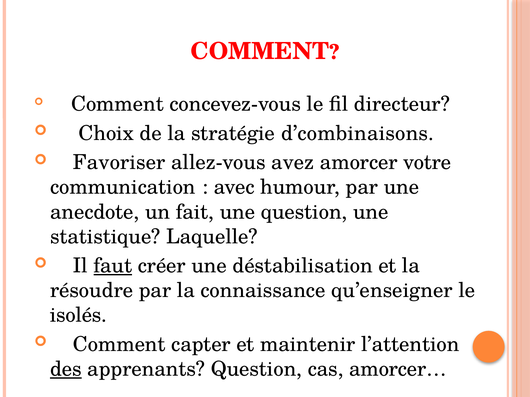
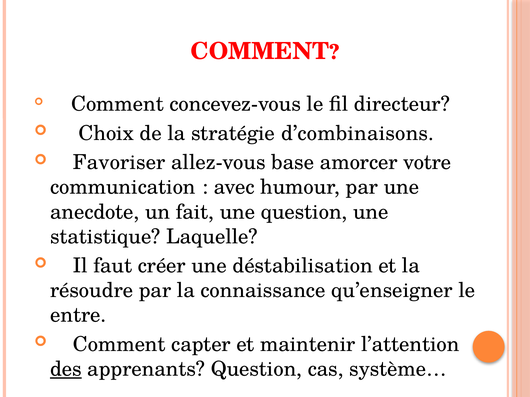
avez: avez -> base
faut underline: present -> none
isolés: isolés -> entre
amorcer…: amorcer… -> système…
